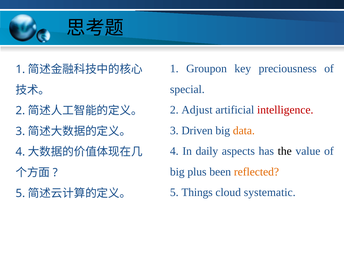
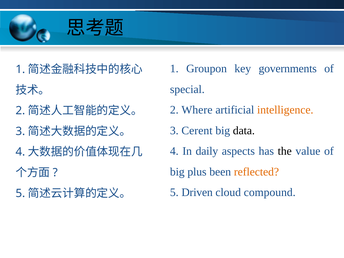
preciousness: preciousness -> governments
Adjust: Adjust -> Where
intelligence colour: red -> orange
Driven: Driven -> Cerent
data colour: orange -> black
Things: Things -> Driven
systematic: systematic -> compound
